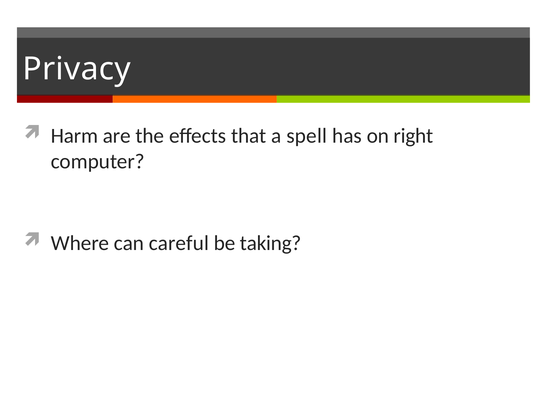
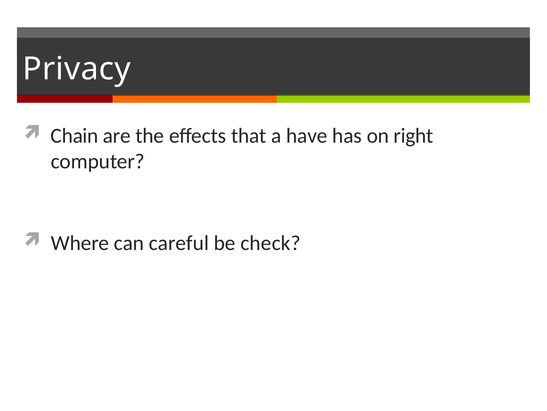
Harm: Harm -> Chain
spell: spell -> have
taking: taking -> check
